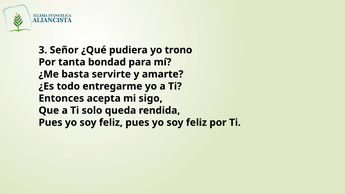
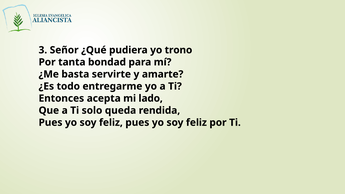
sigo: sigo -> lado
